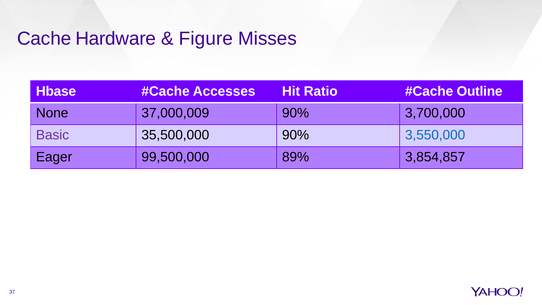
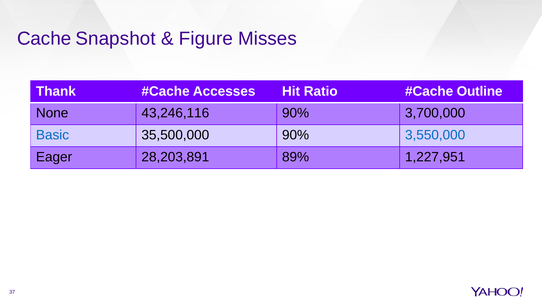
Hardware: Hardware -> Snapshot
Hbase: Hbase -> Thank
37,000,009: 37,000,009 -> 43,246,116
Basic colour: purple -> blue
99,500,000: 99,500,000 -> 28,203,891
3,854,857: 3,854,857 -> 1,227,951
